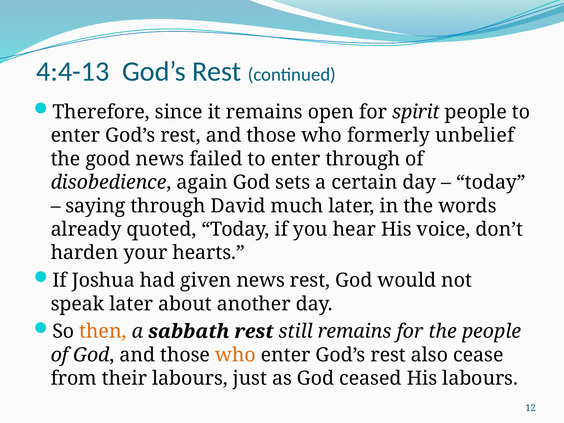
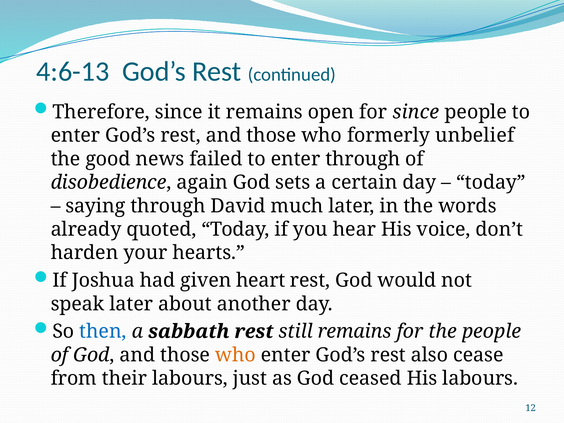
4:4-13: 4:4-13 -> 4:6-13
for spirit: spirit -> since
given news: news -> heart
then colour: orange -> blue
